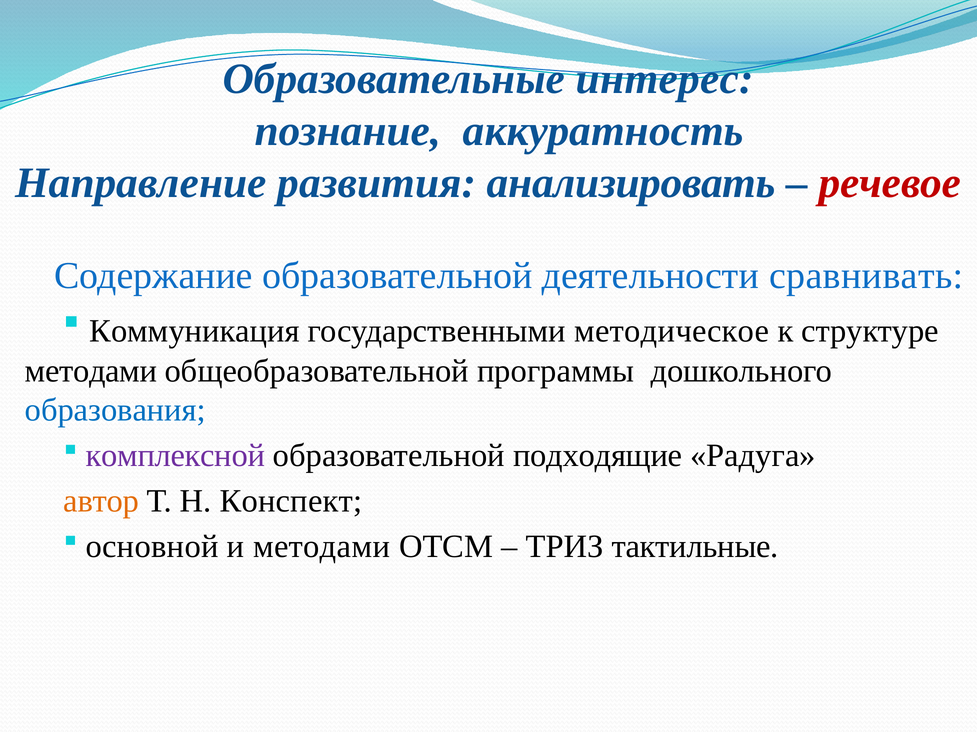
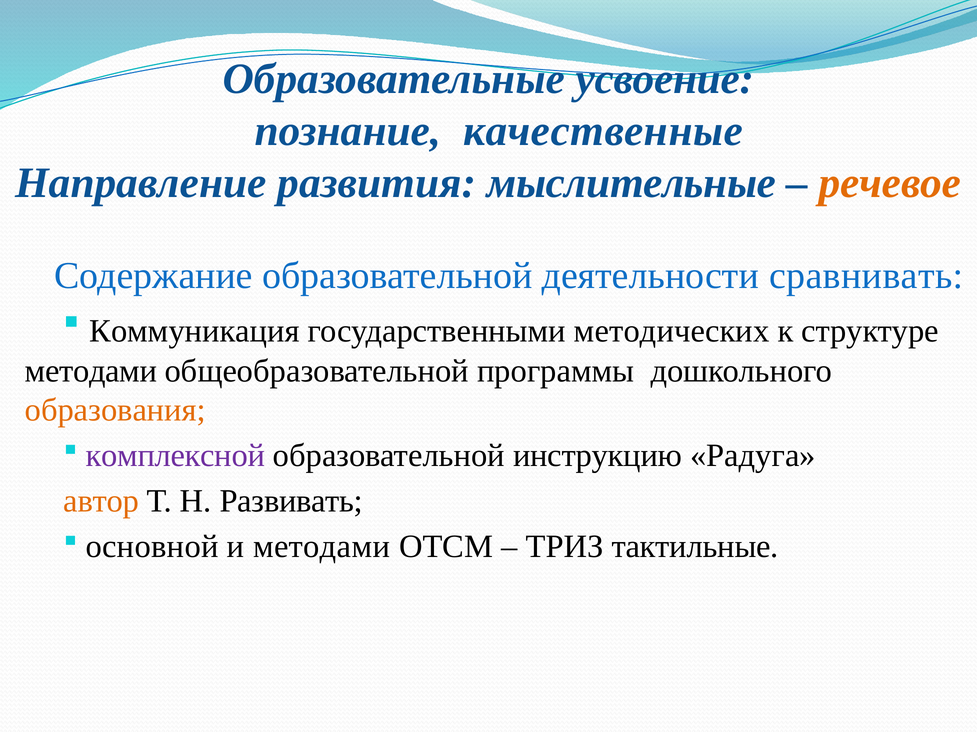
интерес: интерес -> усвоение
аккуратность: аккуратность -> качественные
анализировать: анализировать -> мыслительные
речевое colour: red -> orange
методическое: методическое -> методических
образования colour: blue -> orange
подходящие: подходящие -> инструкцию
Конспект: Конспект -> Развивать
